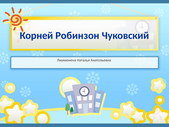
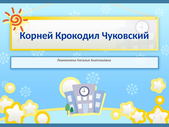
Робинзон: Робинзон -> Крокодил
